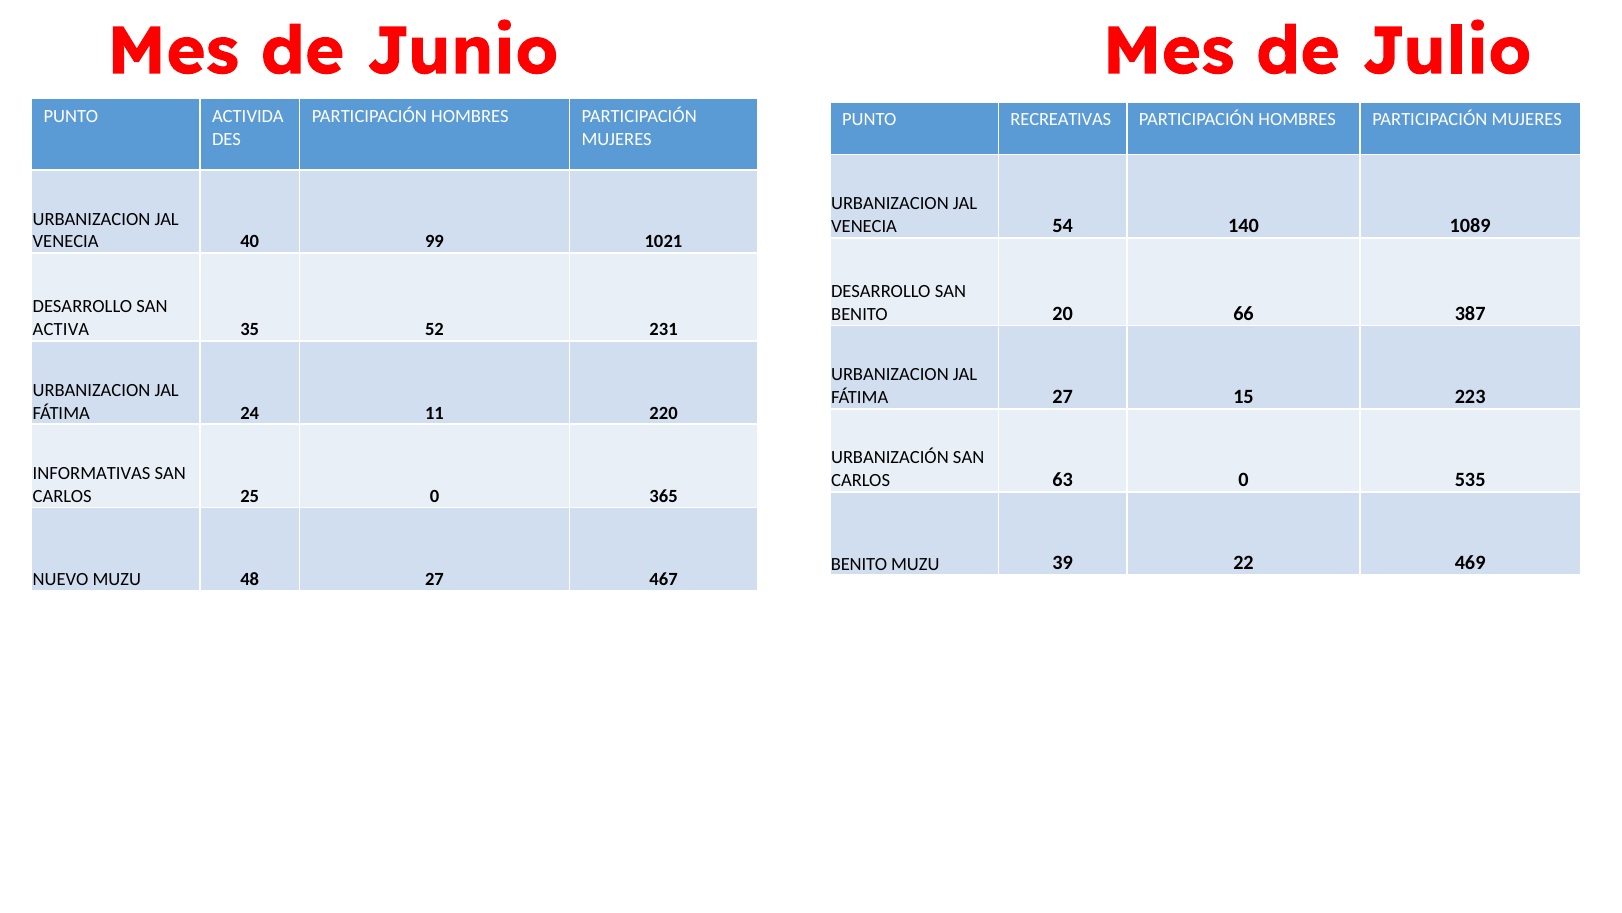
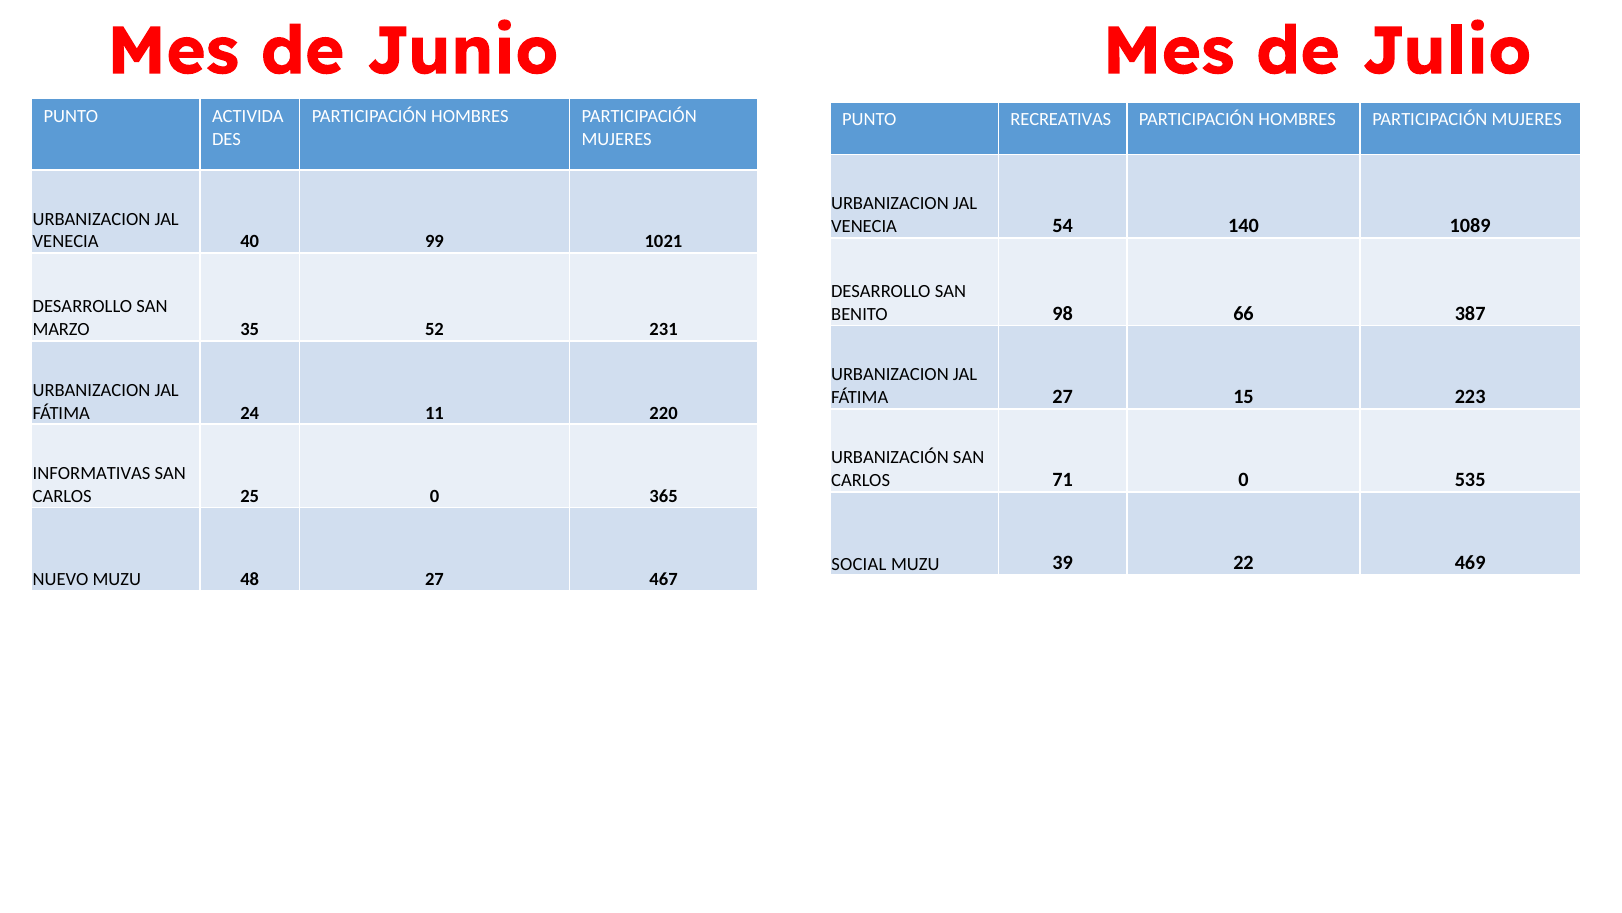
20: 20 -> 98
ACTIVA: ACTIVA -> MARZO
63: 63 -> 71
BENITO at (859, 564): BENITO -> SOCIAL
